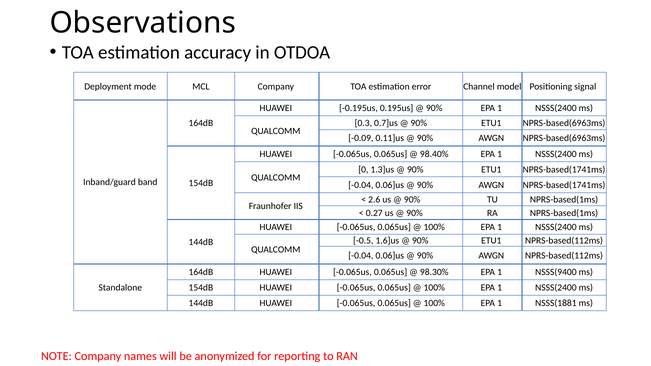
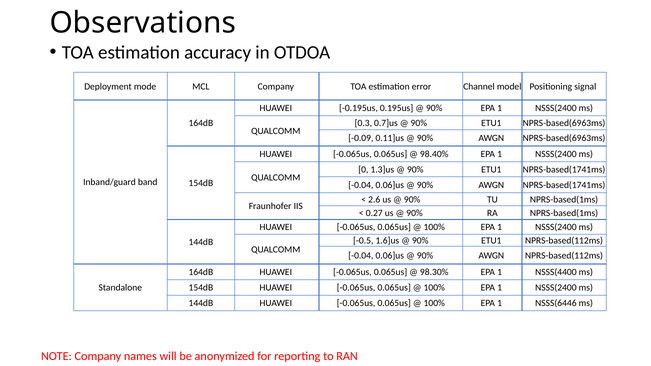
NSSS(9400: NSSS(9400 -> NSSS(4400
NSSS(1881: NSSS(1881 -> NSSS(6446
